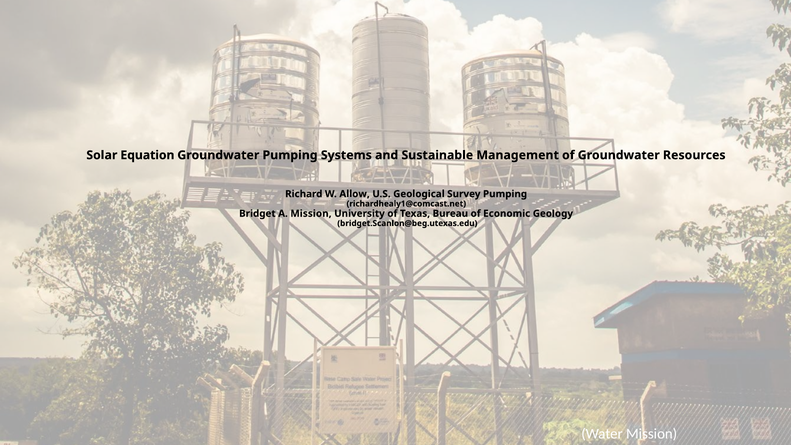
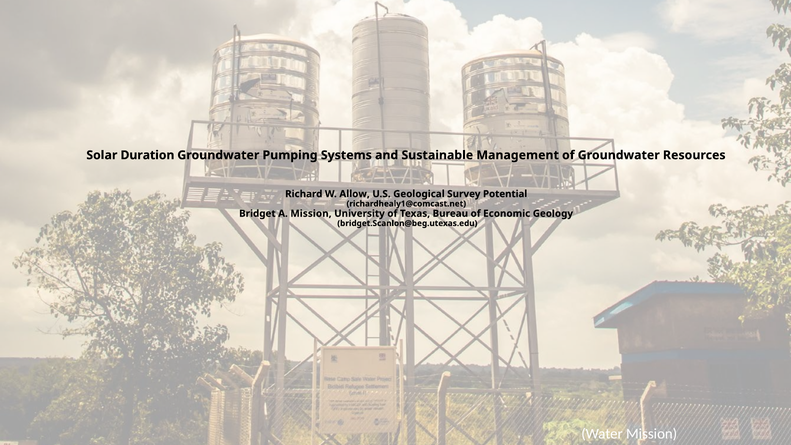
Equation: Equation -> Duration
Survey Pumping: Pumping -> Potential
